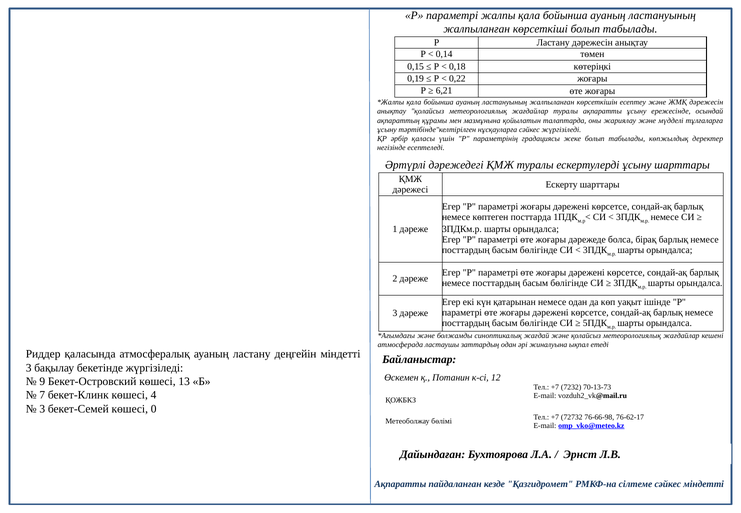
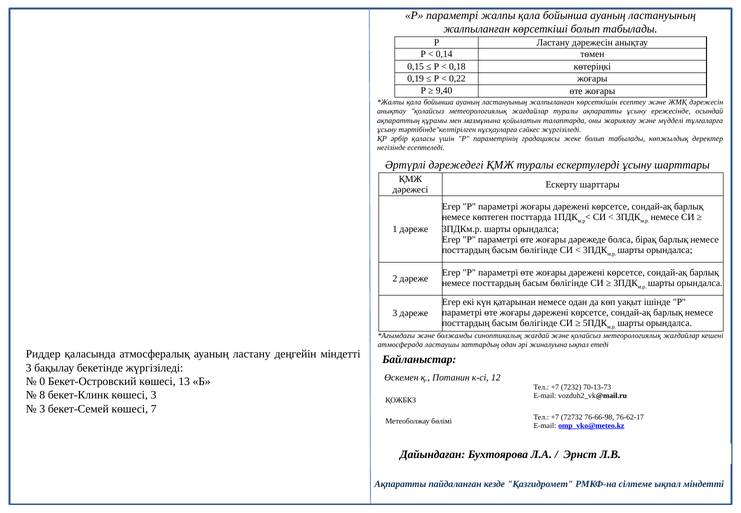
6,21: 6,21 -> 9,40
9: 9 -> 0
7: 7 -> 8
көшесі 4: 4 -> 3
0: 0 -> 7
сілтеме сәйкес: сәйкес -> ықпал
